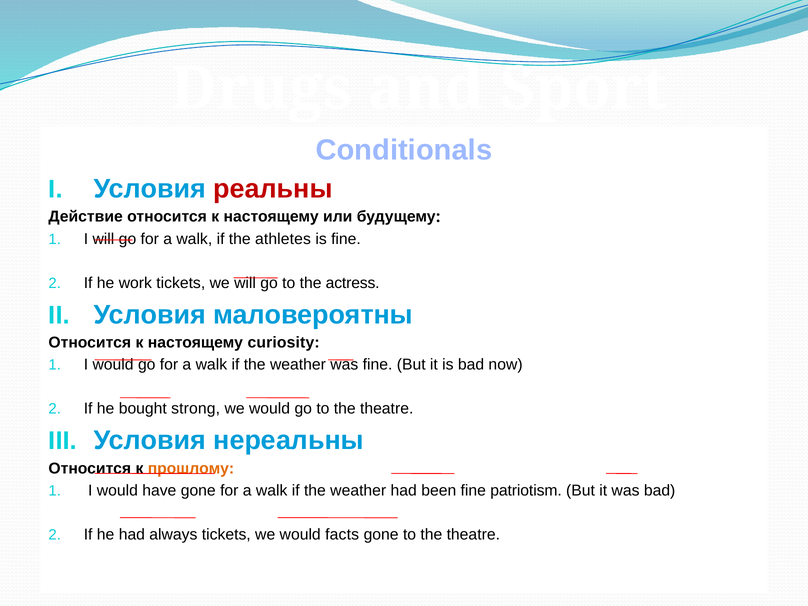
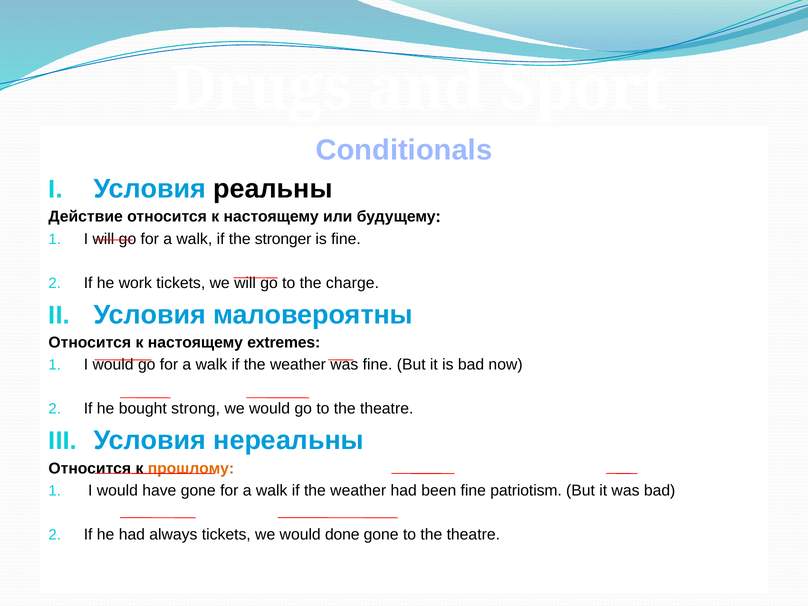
реальны colour: red -> black
athletes: athletes -> stronger
actress: actress -> charge
curiosity: curiosity -> extremes
facts: facts -> done
